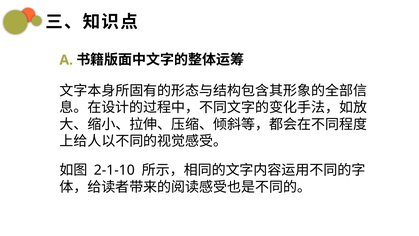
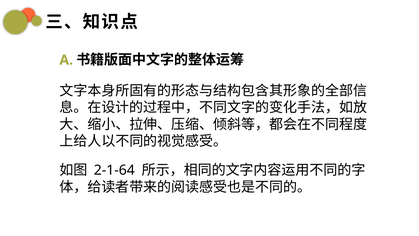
2-1-10: 2-1-10 -> 2-1-64
